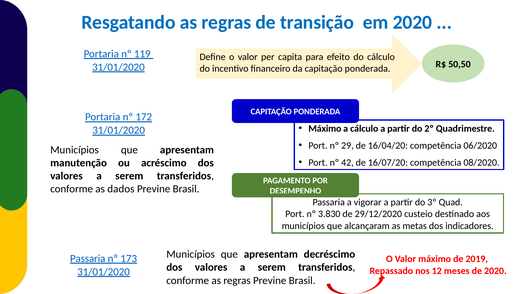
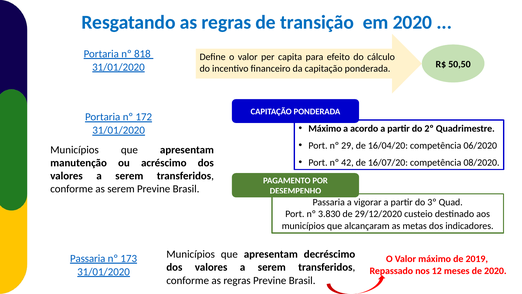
119: 119 -> 818
a cálculo: cálculo -> acordo
as dados: dados -> serem
